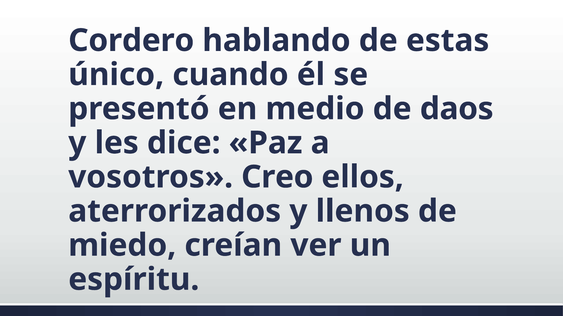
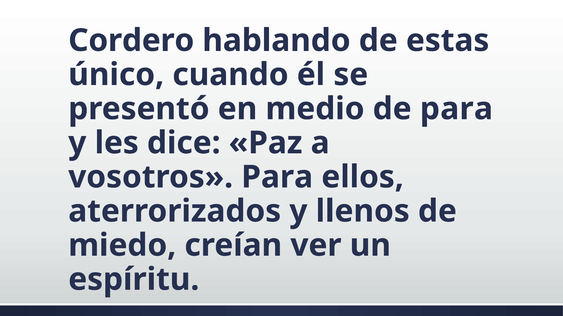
de daos: daos -> para
vosotros Creo: Creo -> Para
